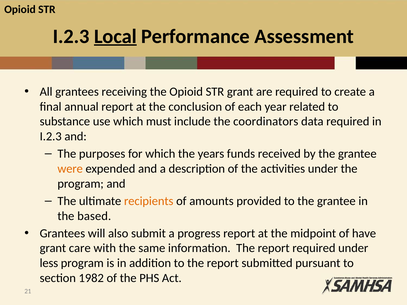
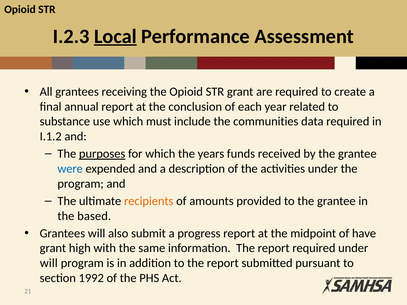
coordinators: coordinators -> communities
I.2.3 at (51, 137): I.2.3 -> I.1.2
purposes underline: none -> present
were colour: orange -> blue
care: care -> high
less at (49, 263): less -> will
1982: 1982 -> 1992
